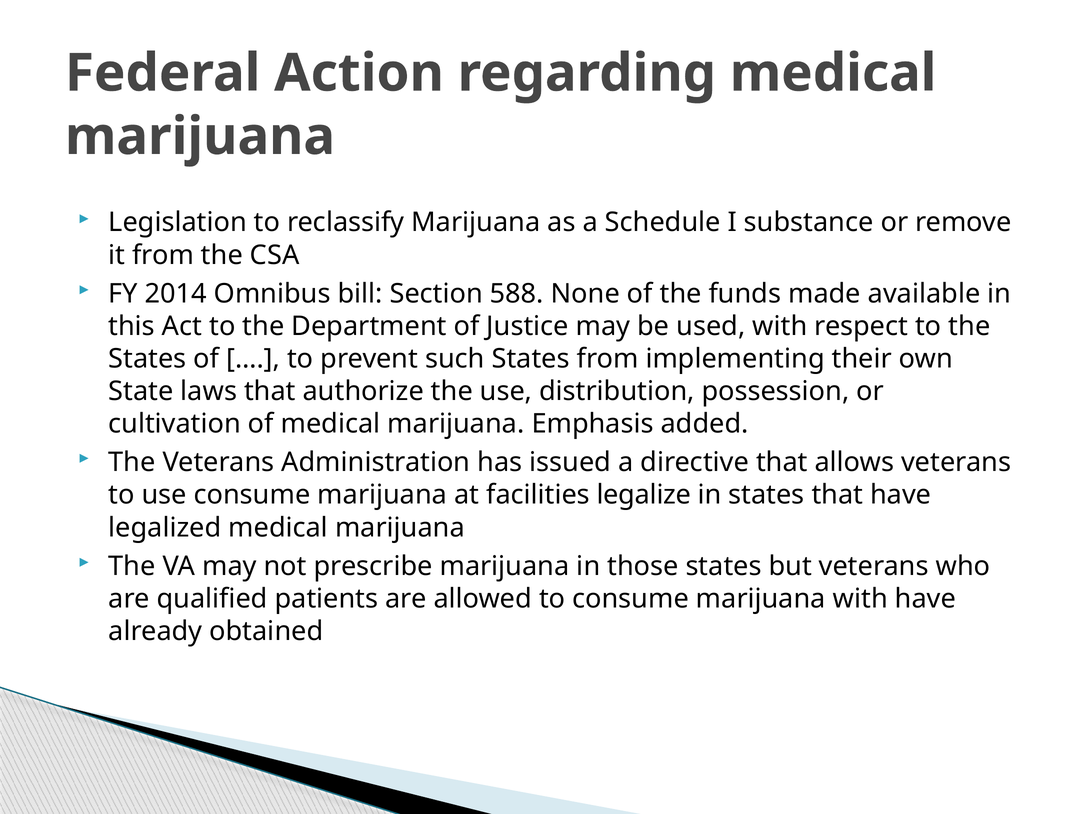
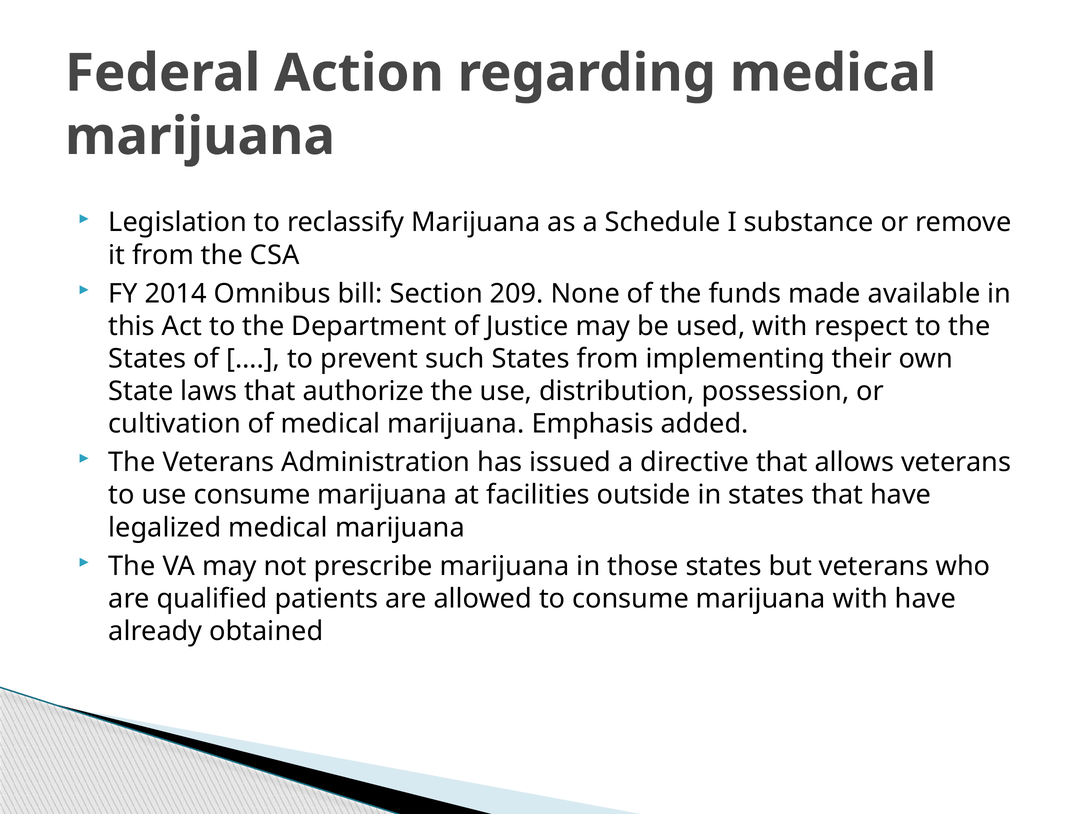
588: 588 -> 209
legalize: legalize -> outside
